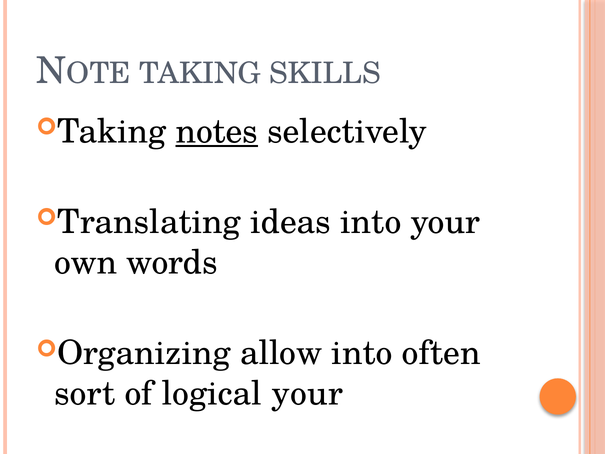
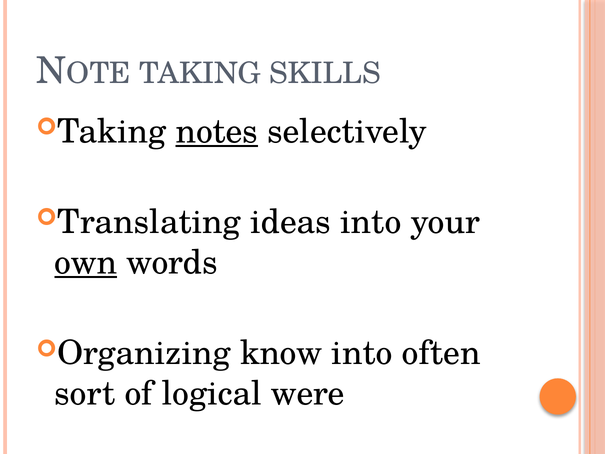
own underline: none -> present
allow: allow -> know
logical your: your -> were
